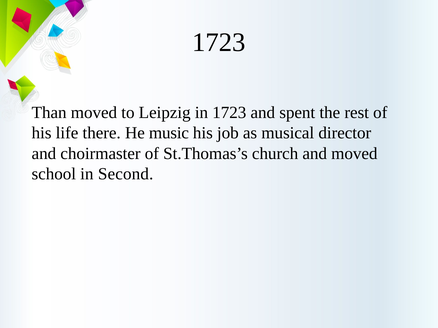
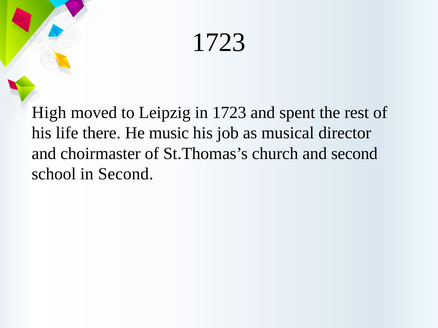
Than: Than -> High
and moved: moved -> second
